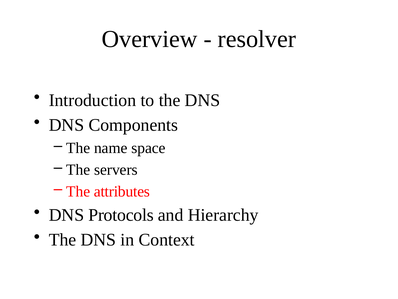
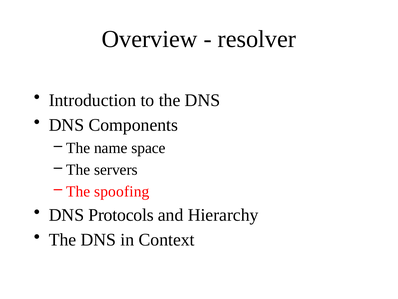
attributes: attributes -> spoofing
